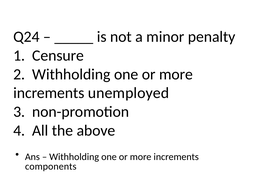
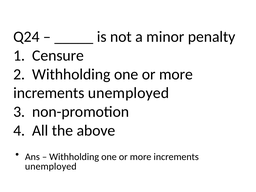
components at (51, 166): components -> unemployed
